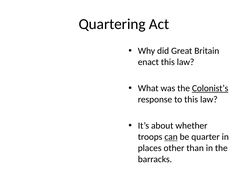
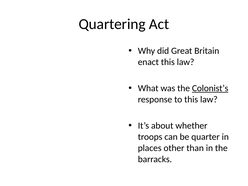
can underline: present -> none
